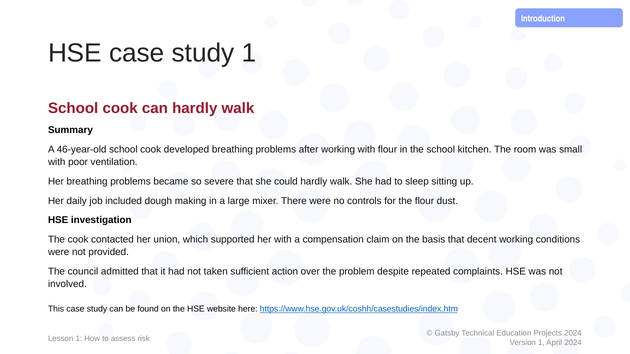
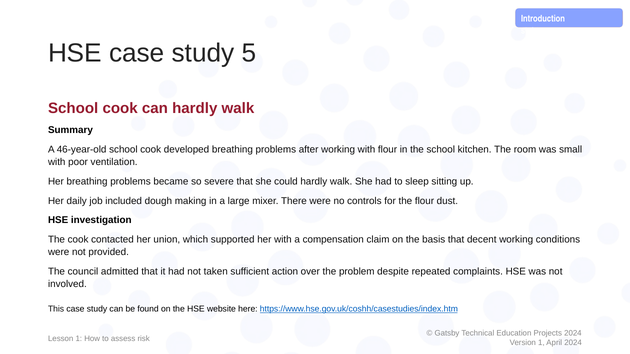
study 1: 1 -> 5
